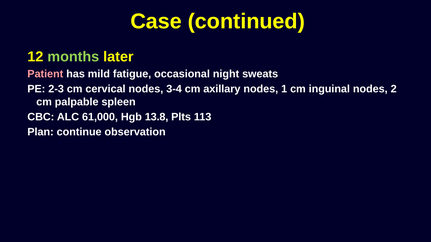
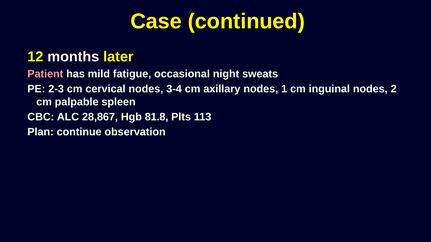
months colour: light green -> white
61,000: 61,000 -> 28,867
13.8: 13.8 -> 81.8
